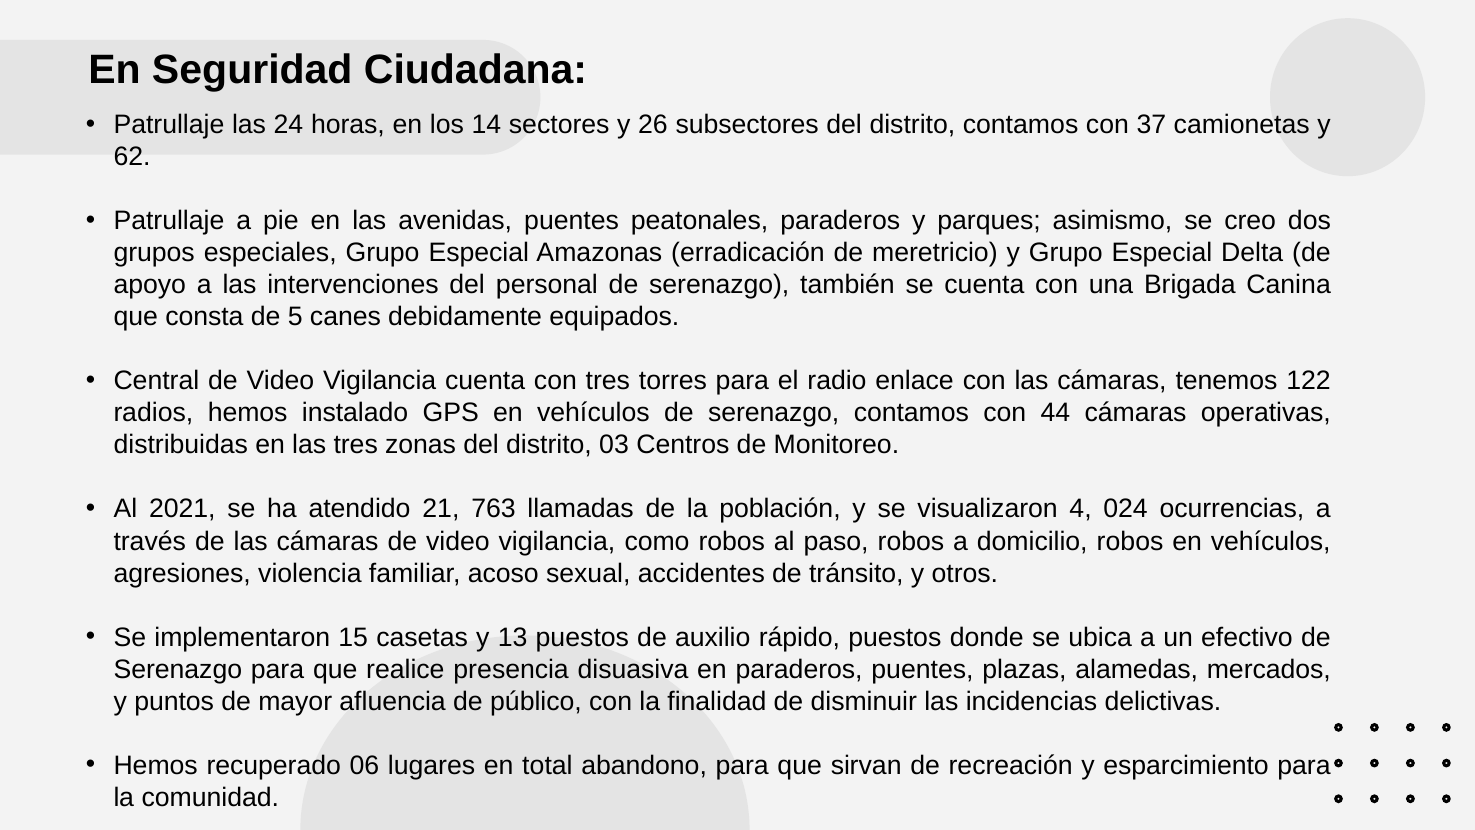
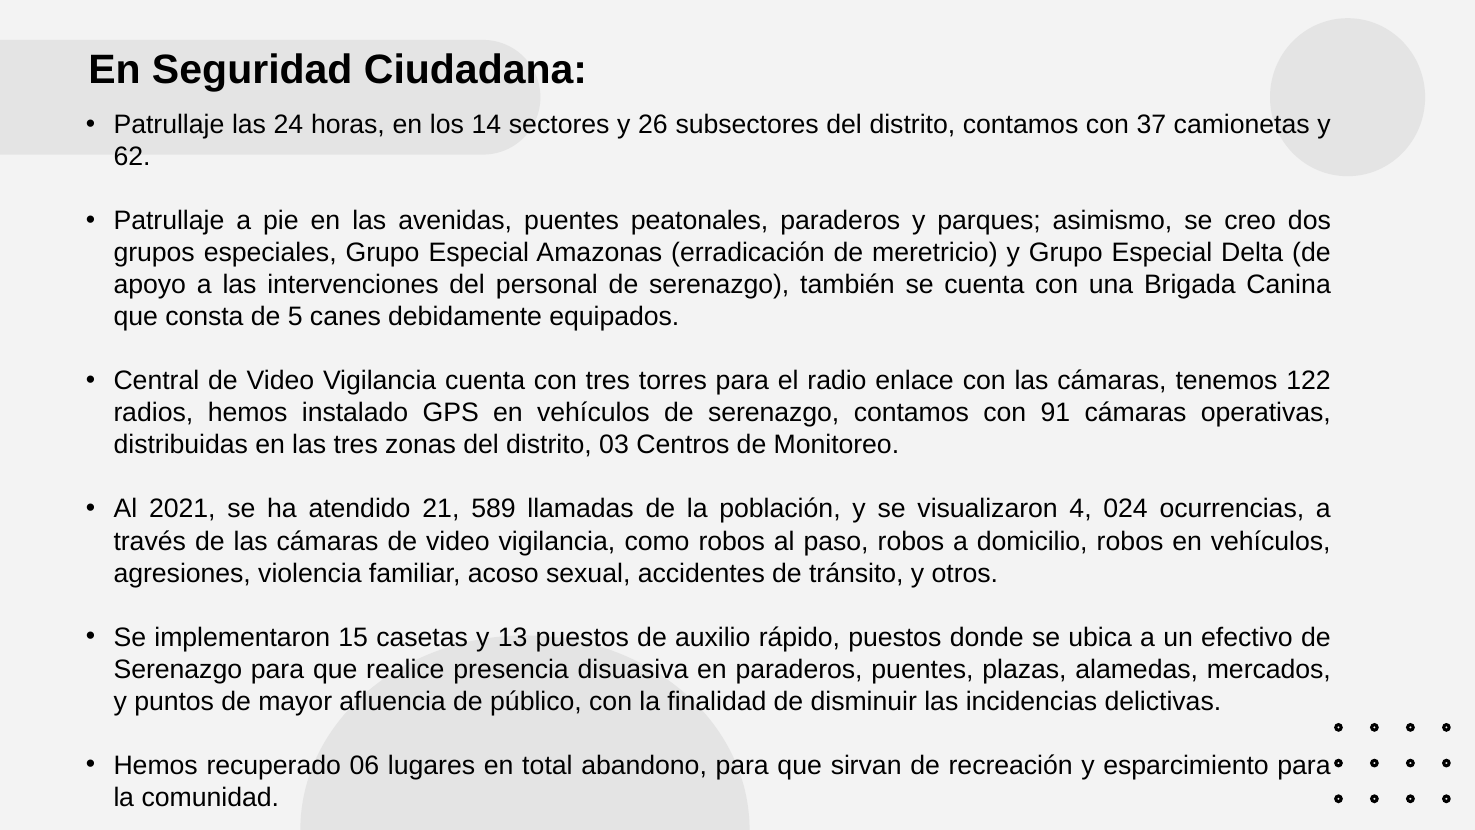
44: 44 -> 91
763: 763 -> 589
